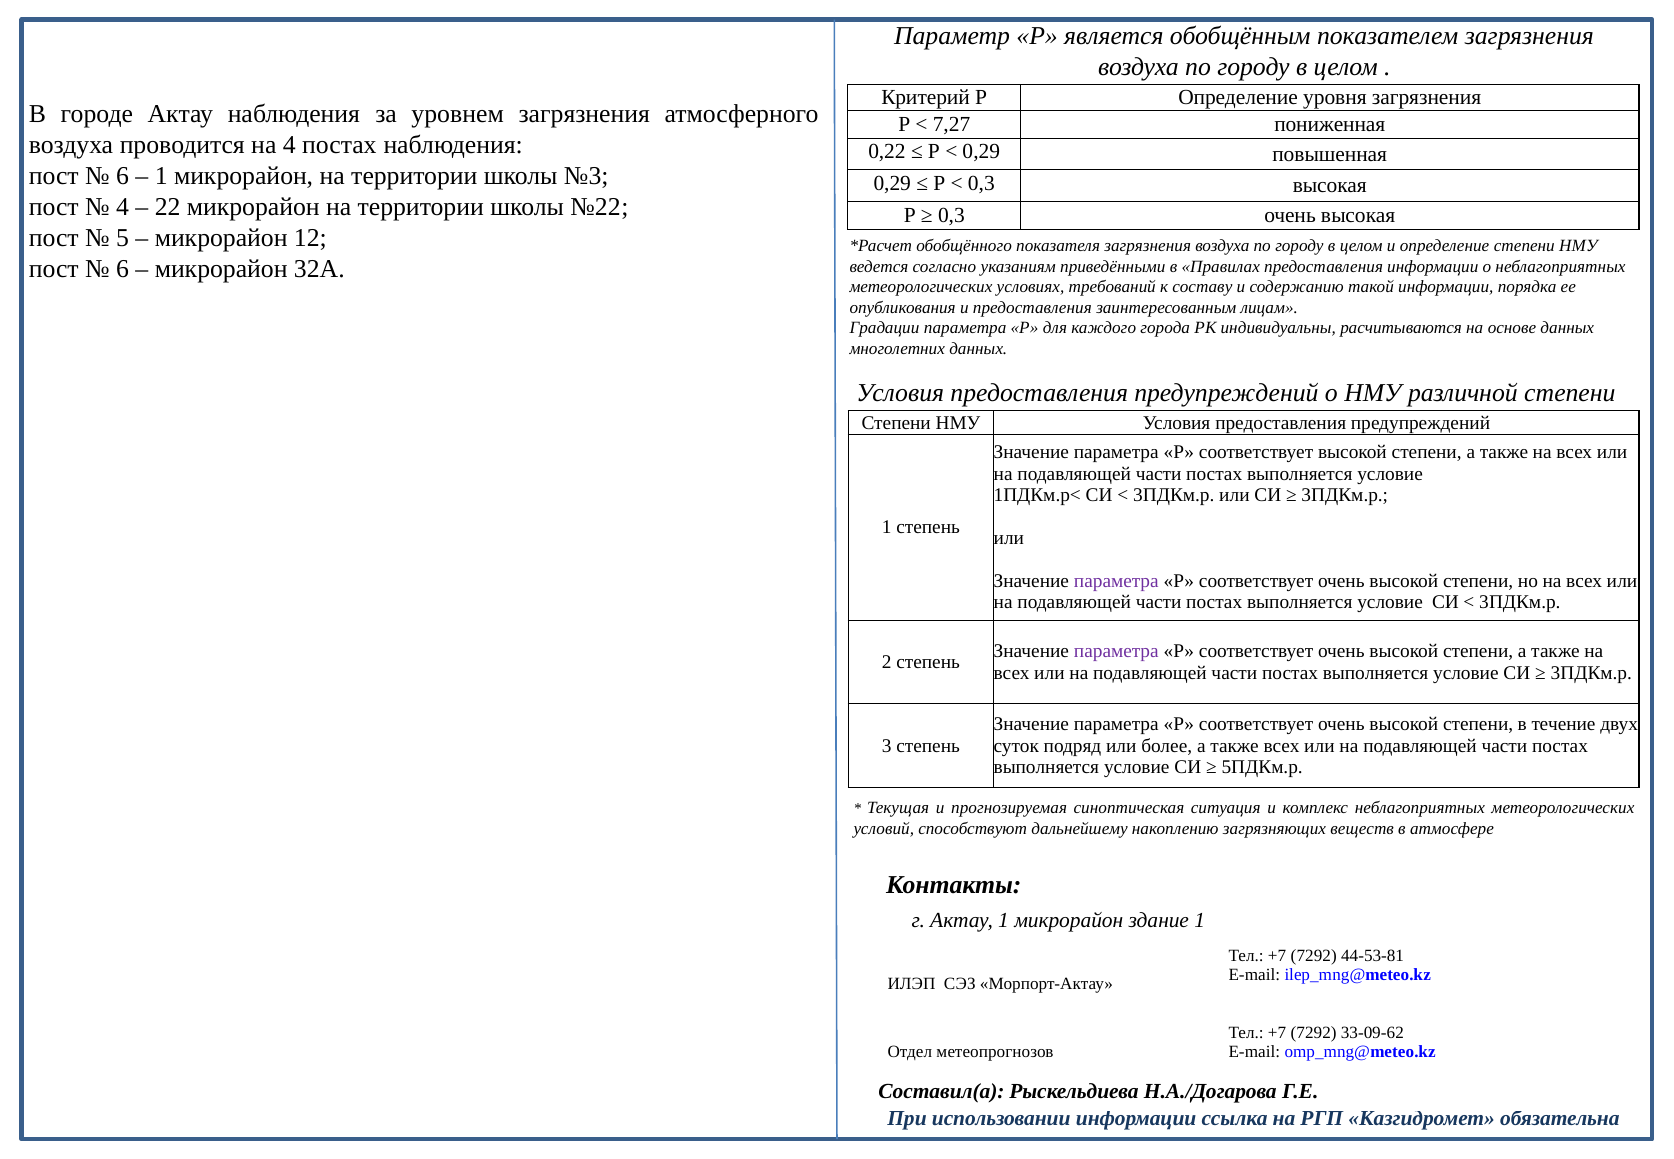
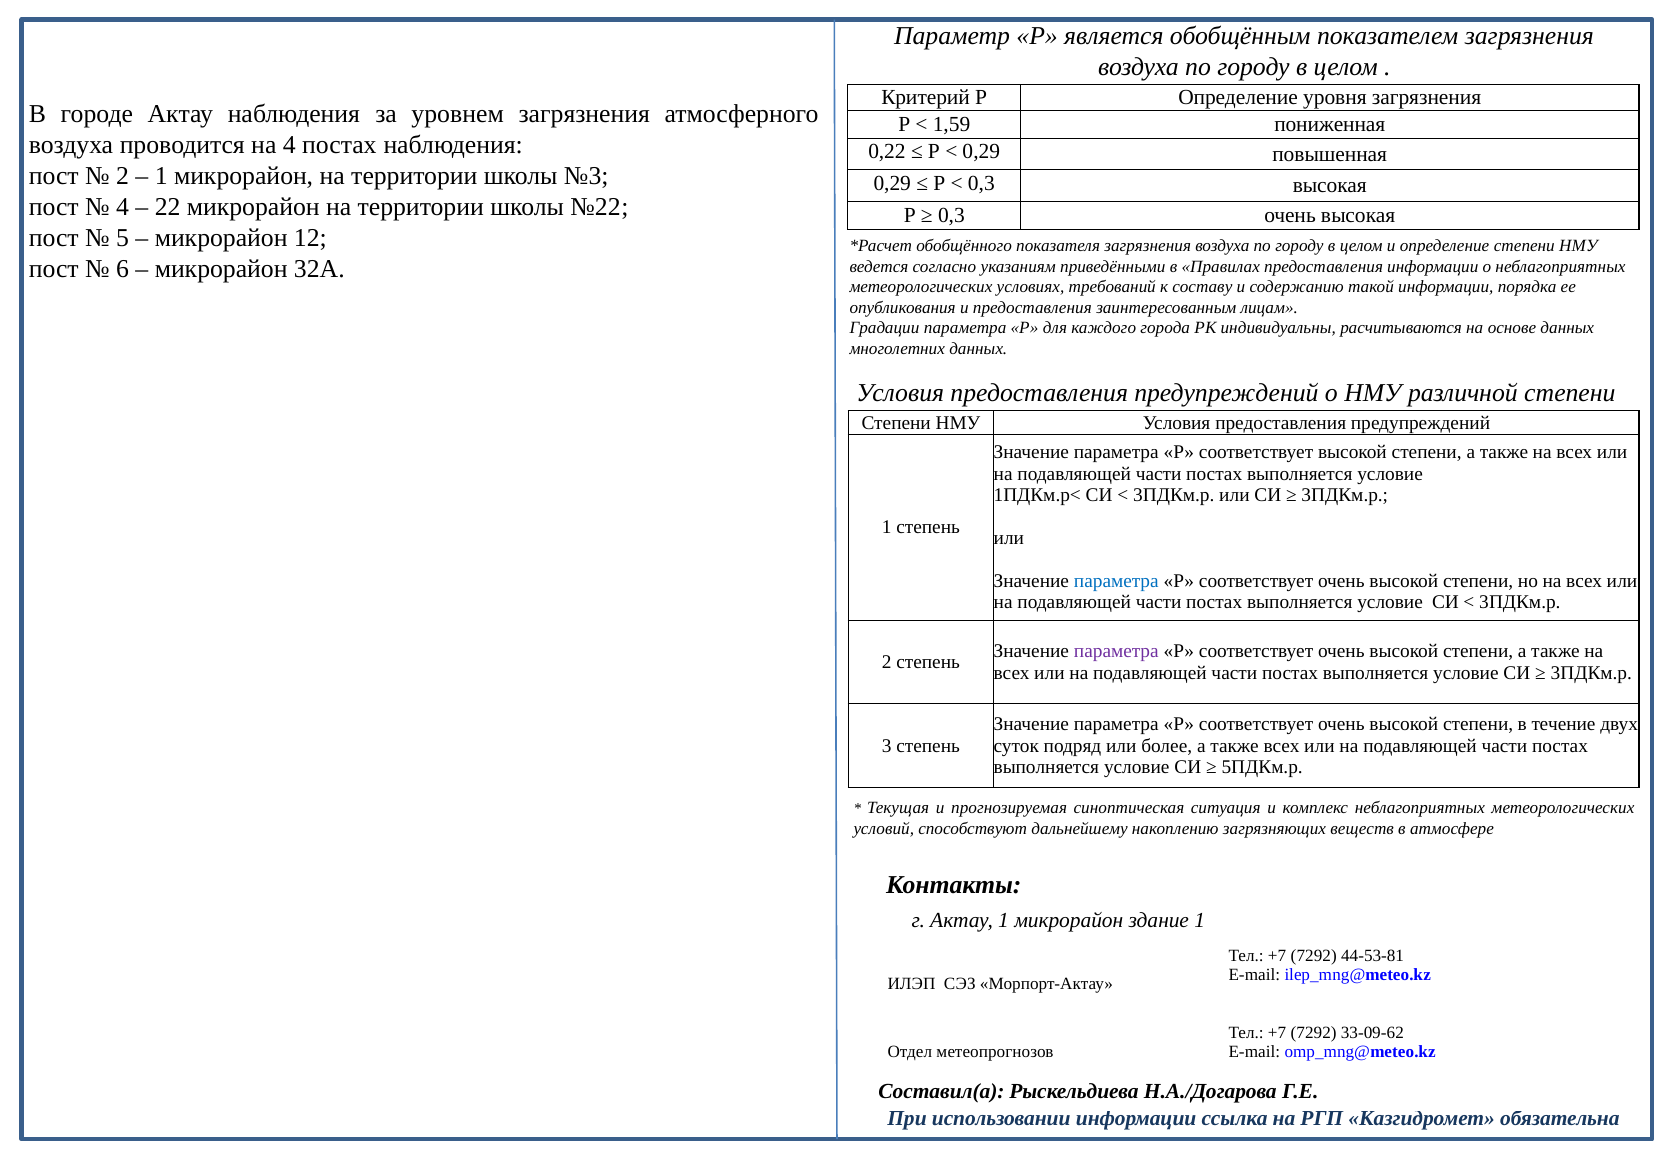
7,27: 7,27 -> 1,59
6 at (122, 176): 6 -> 2
параметра at (1116, 581) colour: purple -> blue
